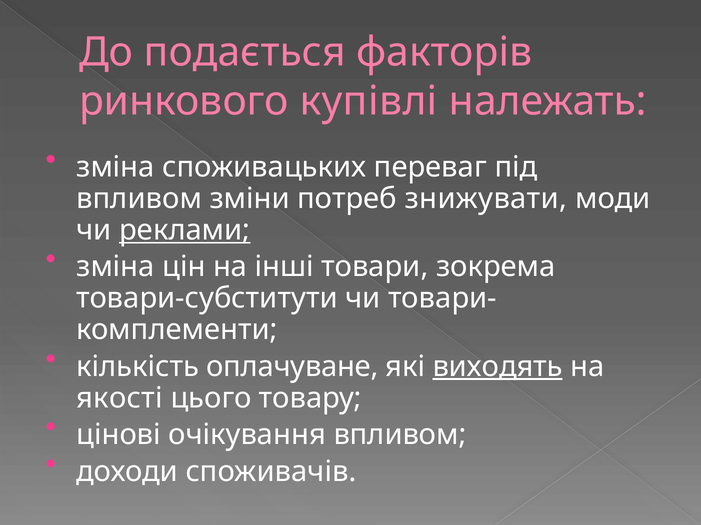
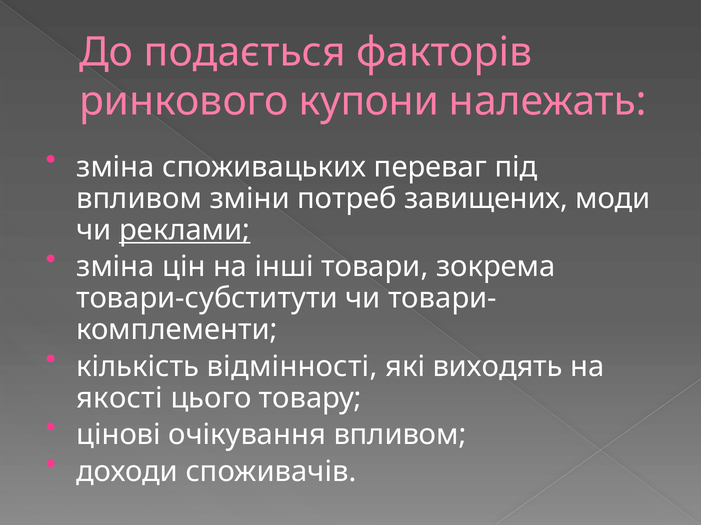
купівлі: купівлі -> купони
знижувати: знижувати -> завищених
оплачуване: оплачуване -> відмінності
виходять underline: present -> none
